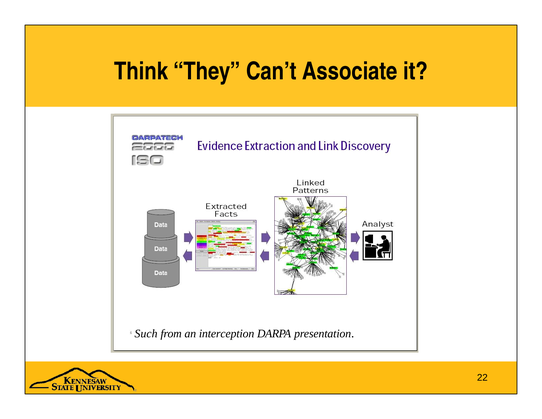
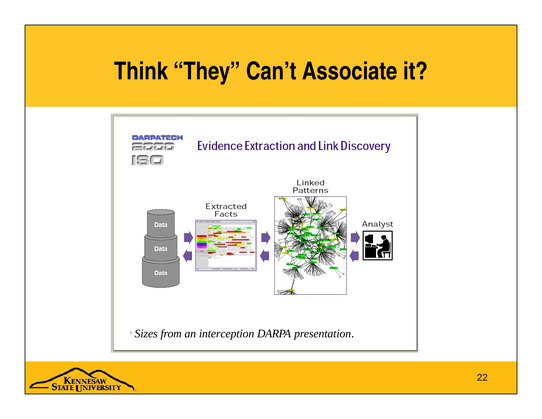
Such: Such -> Sizes
